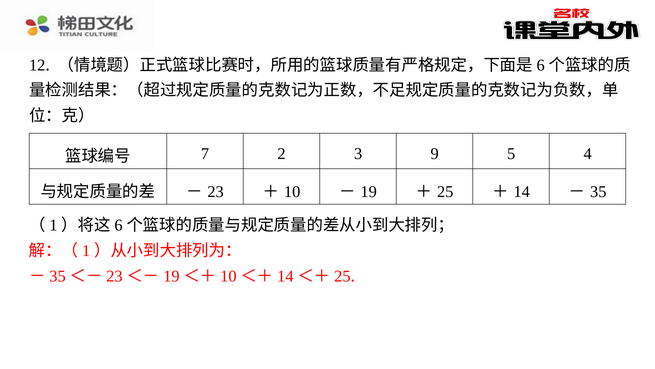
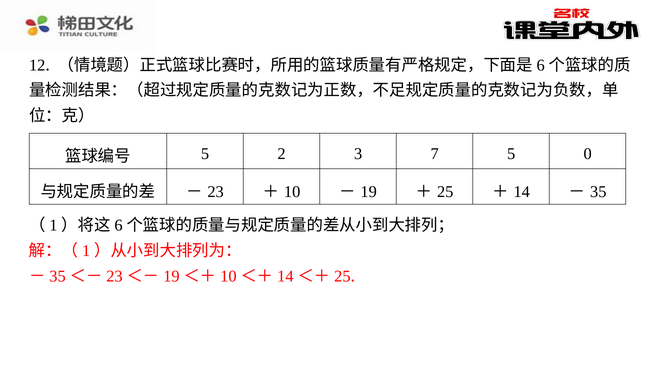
7 at (205, 154): 7 -> 5
9: 9 -> 7
4: 4 -> 0
